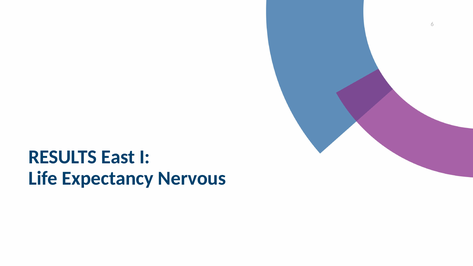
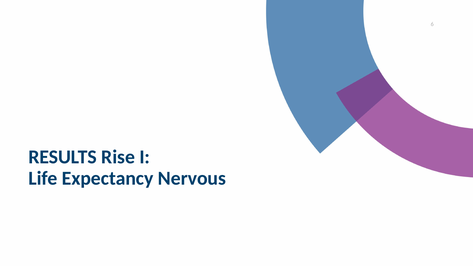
East: East -> Rise
